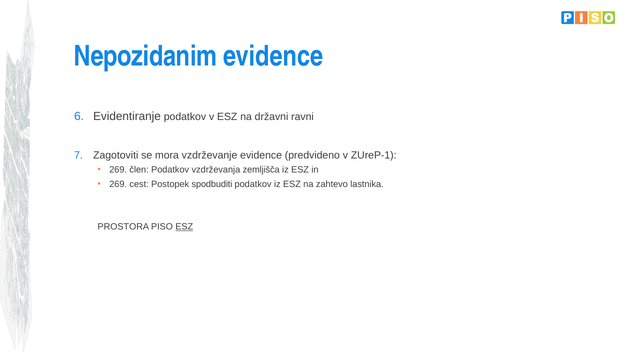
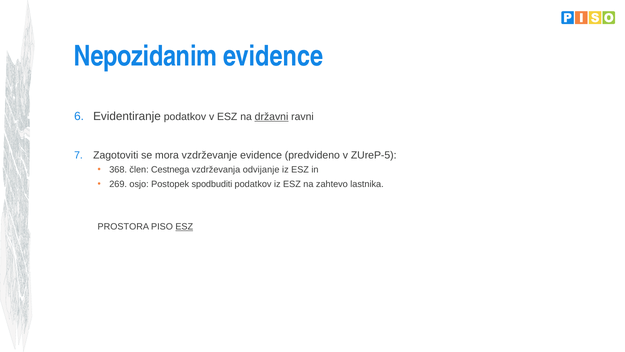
državni underline: none -> present
ZUreP-1: ZUreP-1 -> ZUreP-5
269 at (118, 170): 269 -> 368
člen Podatkov: Podatkov -> Cestnega
zemljišča: zemljišča -> odvijanje
cest: cest -> osjo
